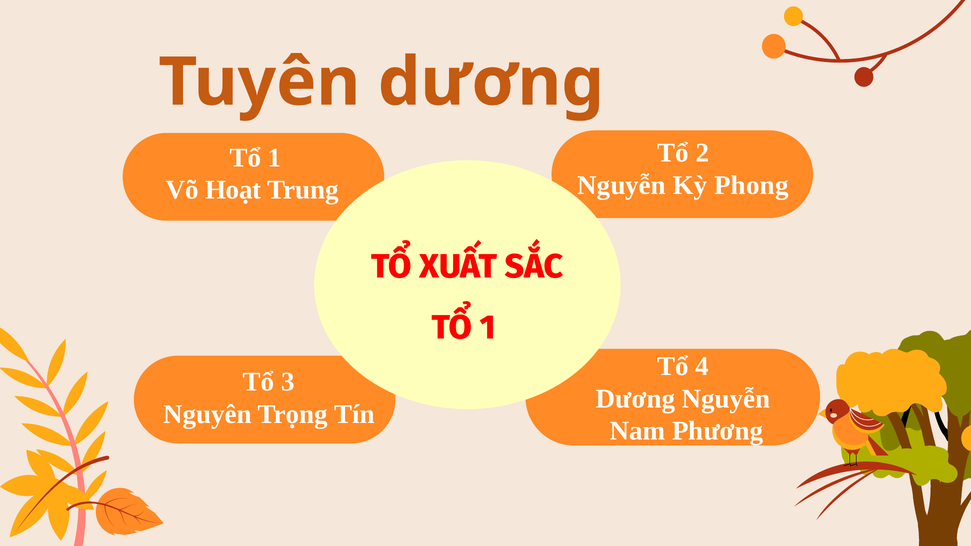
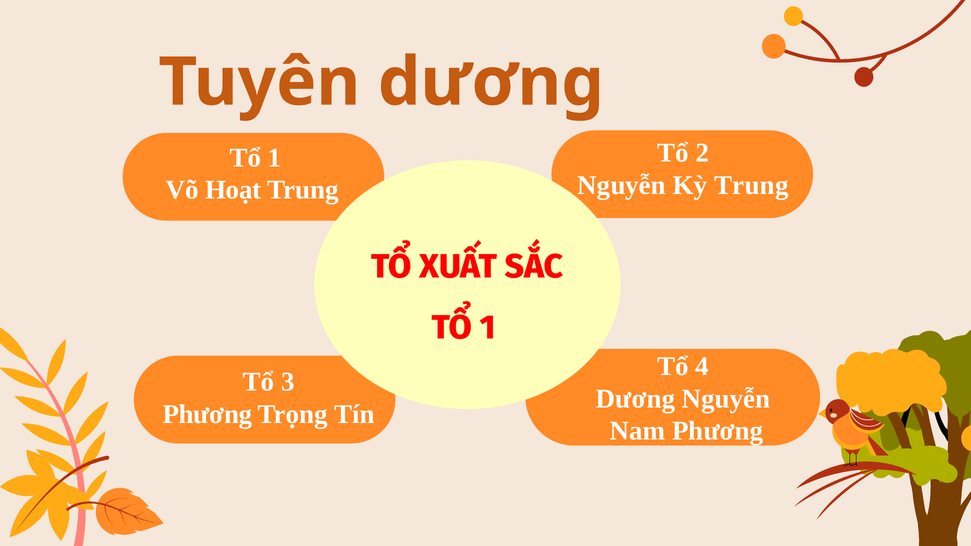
Kỳ Phong: Phong -> Trung
Nguyên at (207, 414): Nguyên -> Phương
